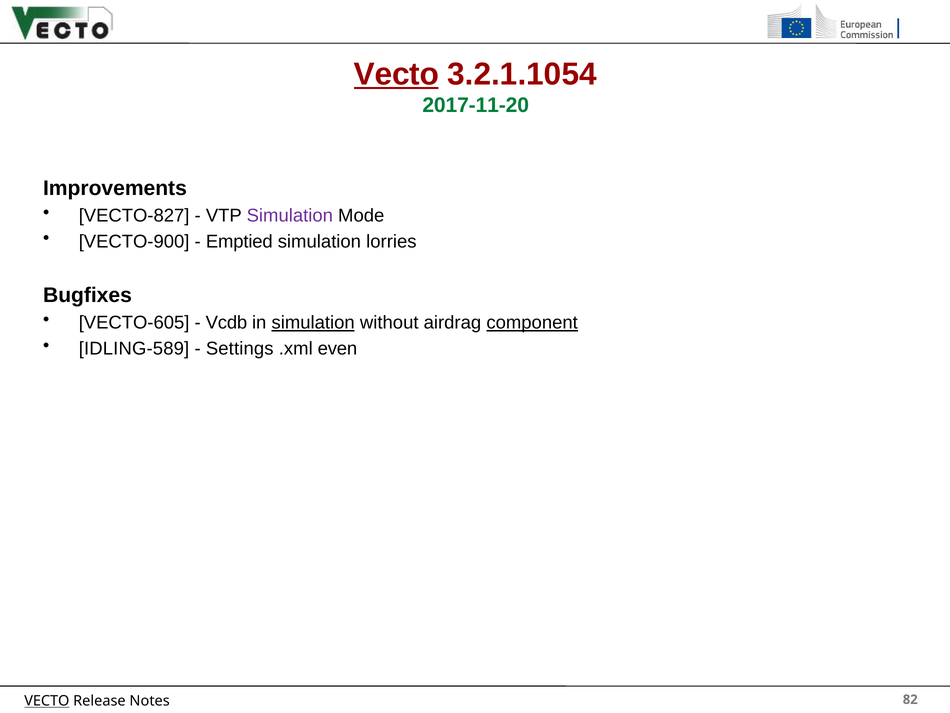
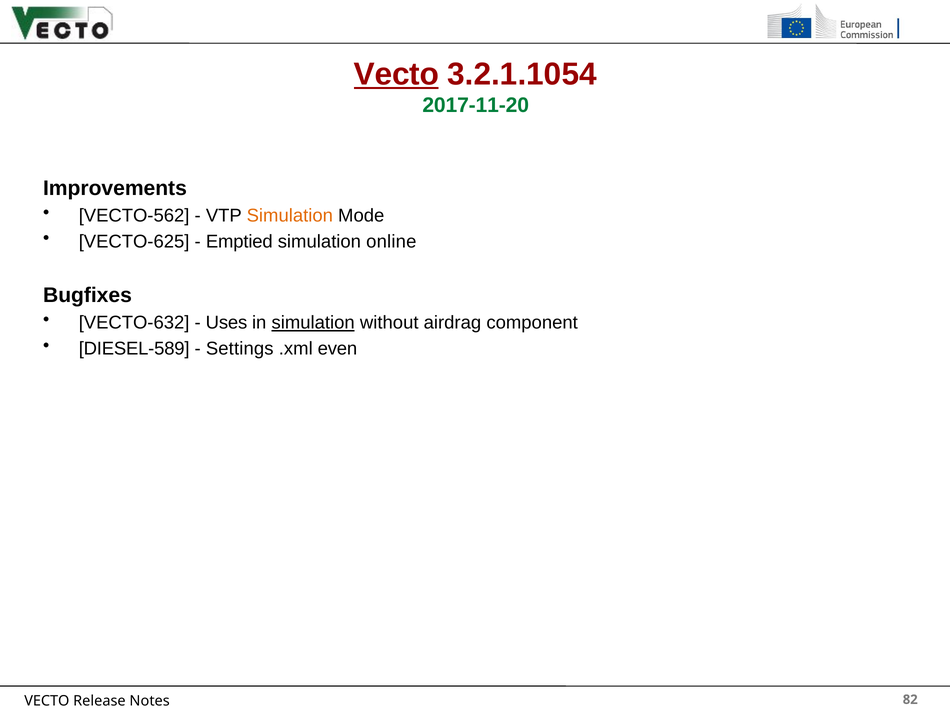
VECTO-827: VECTO-827 -> VECTO-562
Simulation at (290, 215) colour: purple -> orange
VECTO-900: VECTO-900 -> VECTO-625
lorries: lorries -> online
VECTO-605: VECTO-605 -> VECTO-632
Vcdb: Vcdb -> Uses
component underline: present -> none
IDLING-589: IDLING-589 -> DIESEL-589
VECTO at (47, 700) underline: present -> none
